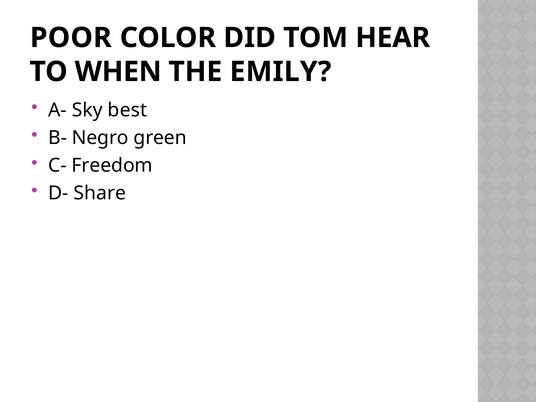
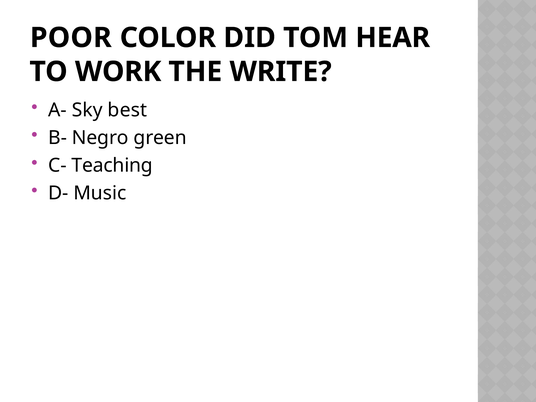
WHEN: WHEN -> WORK
EMILY: EMILY -> WRITE
Freedom: Freedom -> Teaching
Share: Share -> Music
